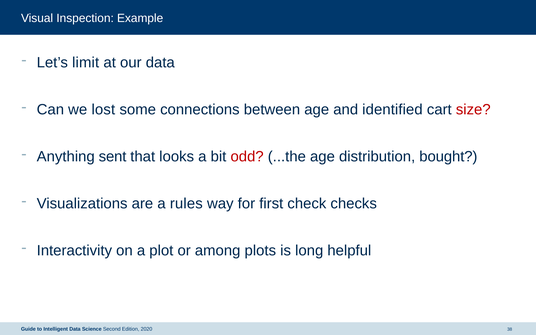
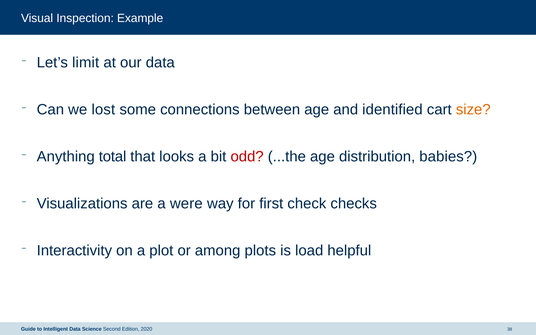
size colour: red -> orange
sent: sent -> total
bought: bought -> babies
rules: rules -> were
long: long -> load
